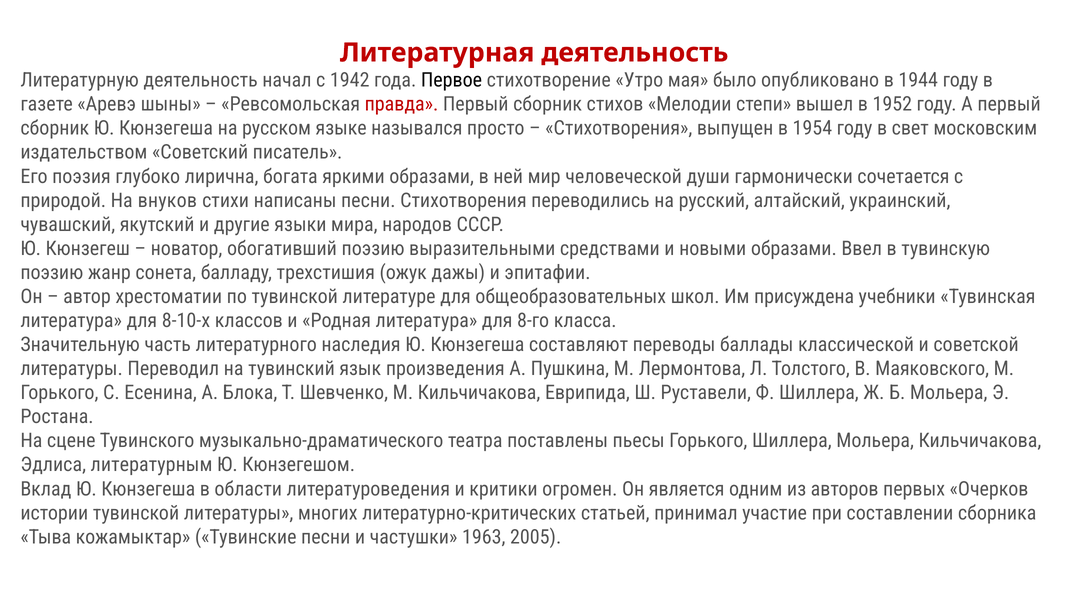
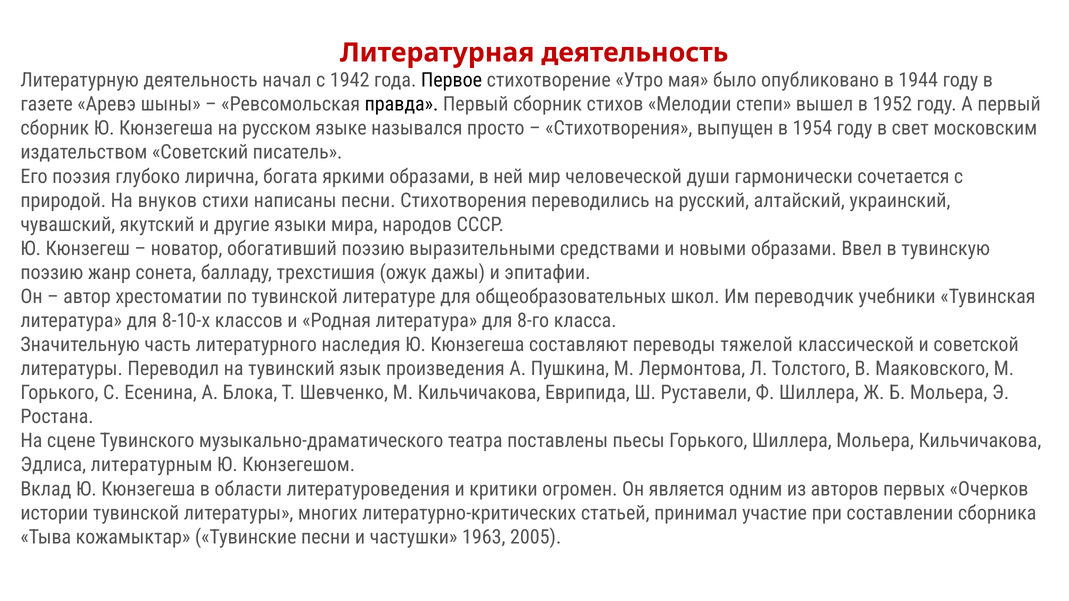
правда colour: red -> black
присуждена: присуждена -> переводчик
баллады: баллады -> тяжелой
